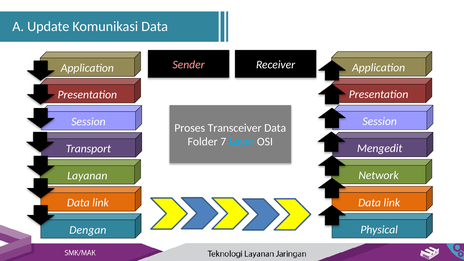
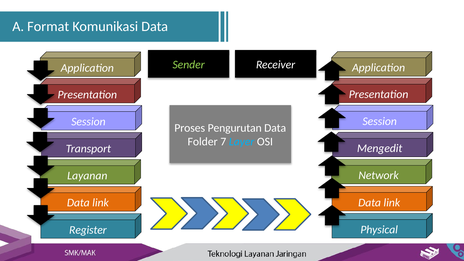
Update: Update -> Format
Sender colour: pink -> light green
Transceiver: Transceiver -> Pengurutan
Dengan: Dengan -> Register
